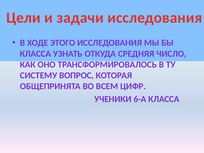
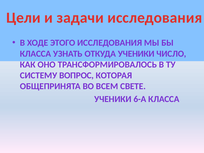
ОТКУДА СРЕДНЯЯ: СРЕДНЯЯ -> УЧЕНИКИ
ЦИФР: ЦИФР -> СВЕТЕ
